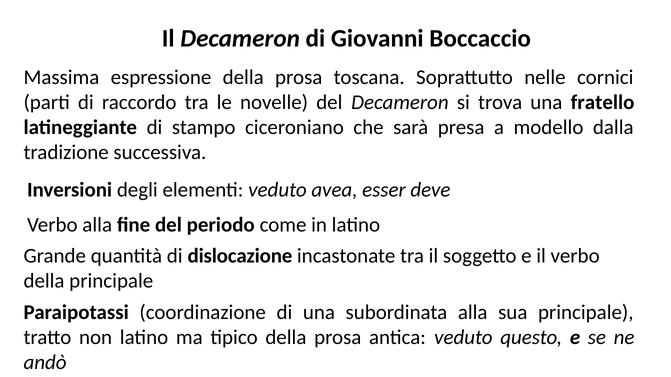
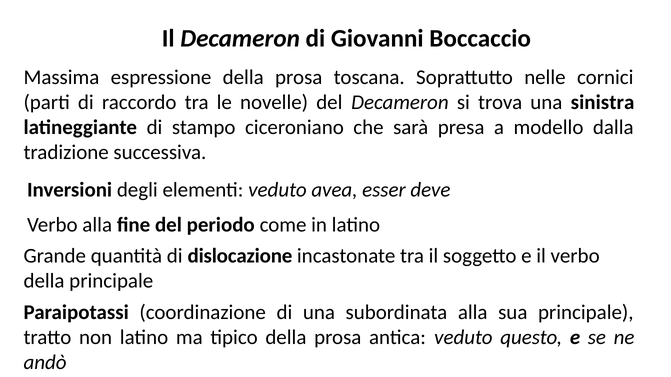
fratello: fratello -> sinistra
